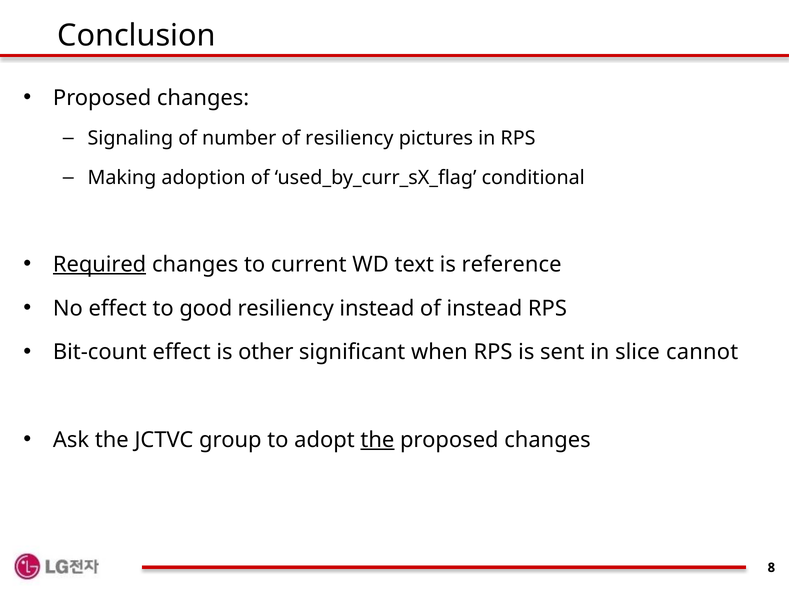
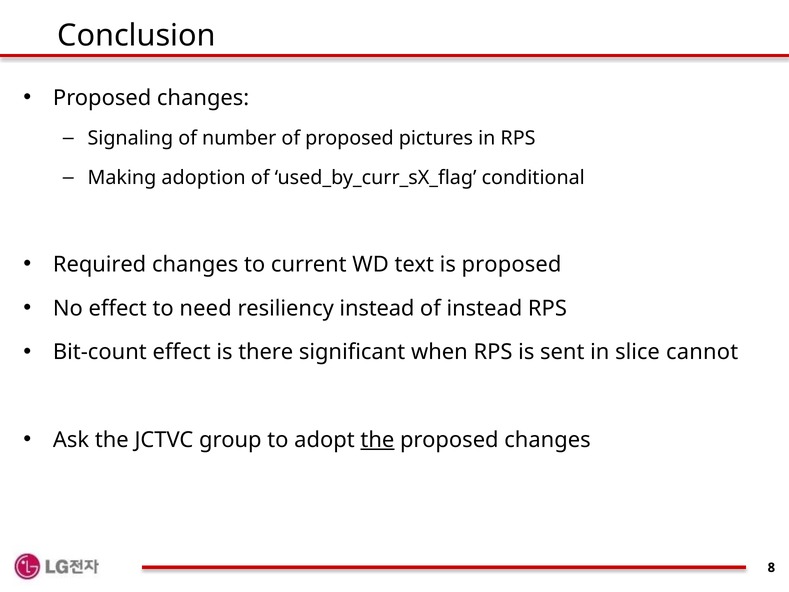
of resiliency: resiliency -> proposed
Required underline: present -> none
is reference: reference -> proposed
good: good -> need
other: other -> there
